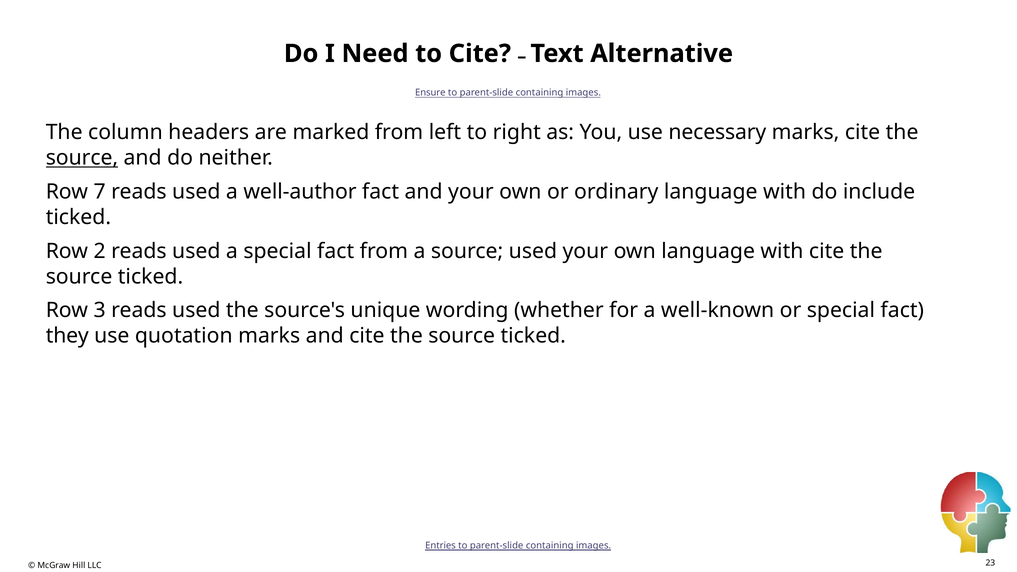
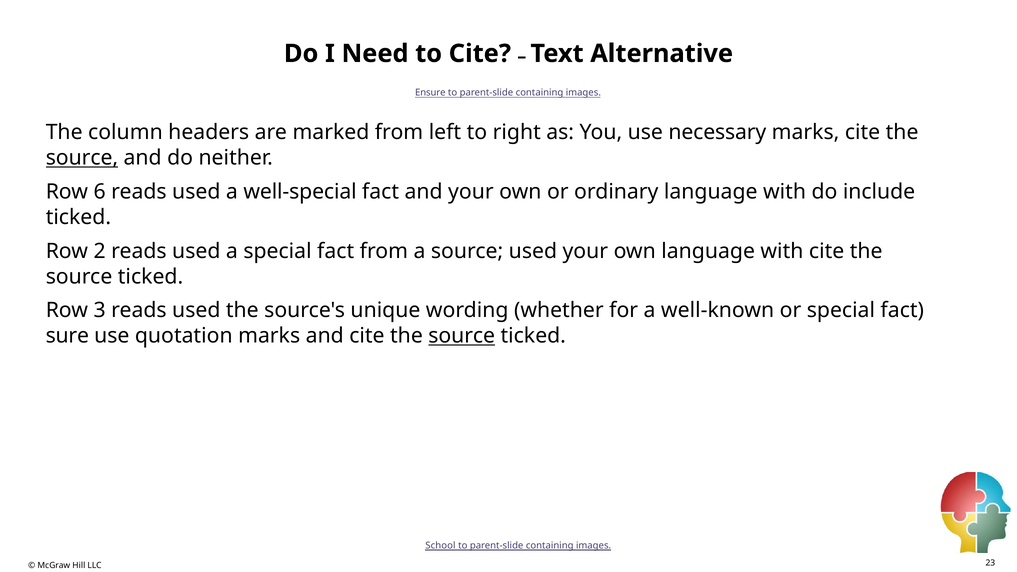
7: 7 -> 6
well-author: well-author -> well-special
they: they -> sure
source at (462, 336) underline: none -> present
Entries: Entries -> School
